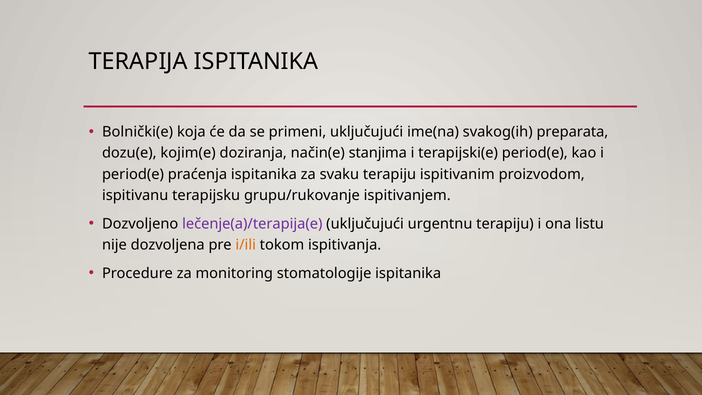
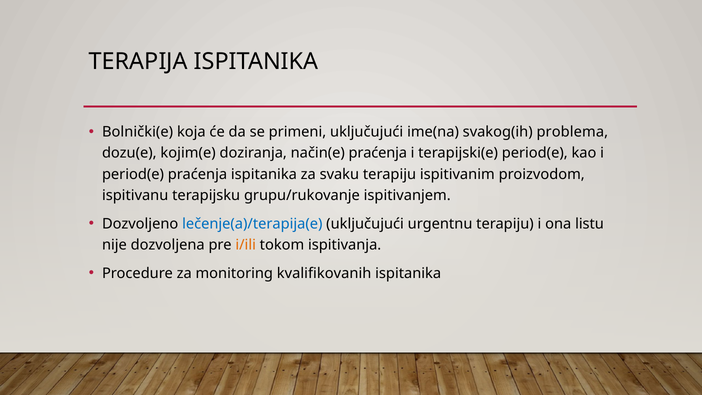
preparata: preparata -> problema
način(e stanjima: stanjima -> praćenja
lečenje(a)/terapija(e colour: purple -> blue
stomatologije: stomatologije -> kvalifikovanih
